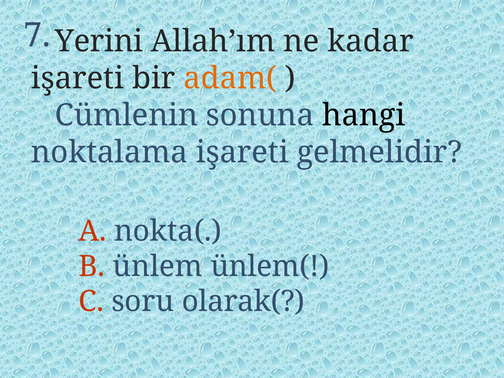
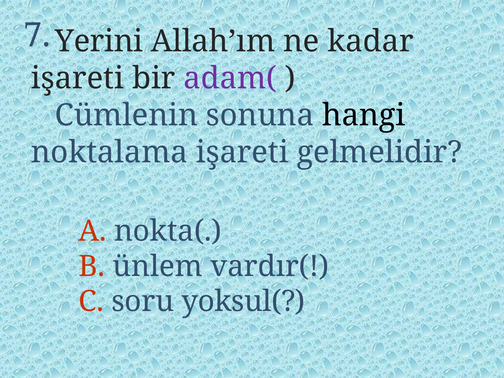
adam( colour: orange -> purple
ünlem(: ünlem( -> vardır(
olarak(: olarak( -> yoksul(
